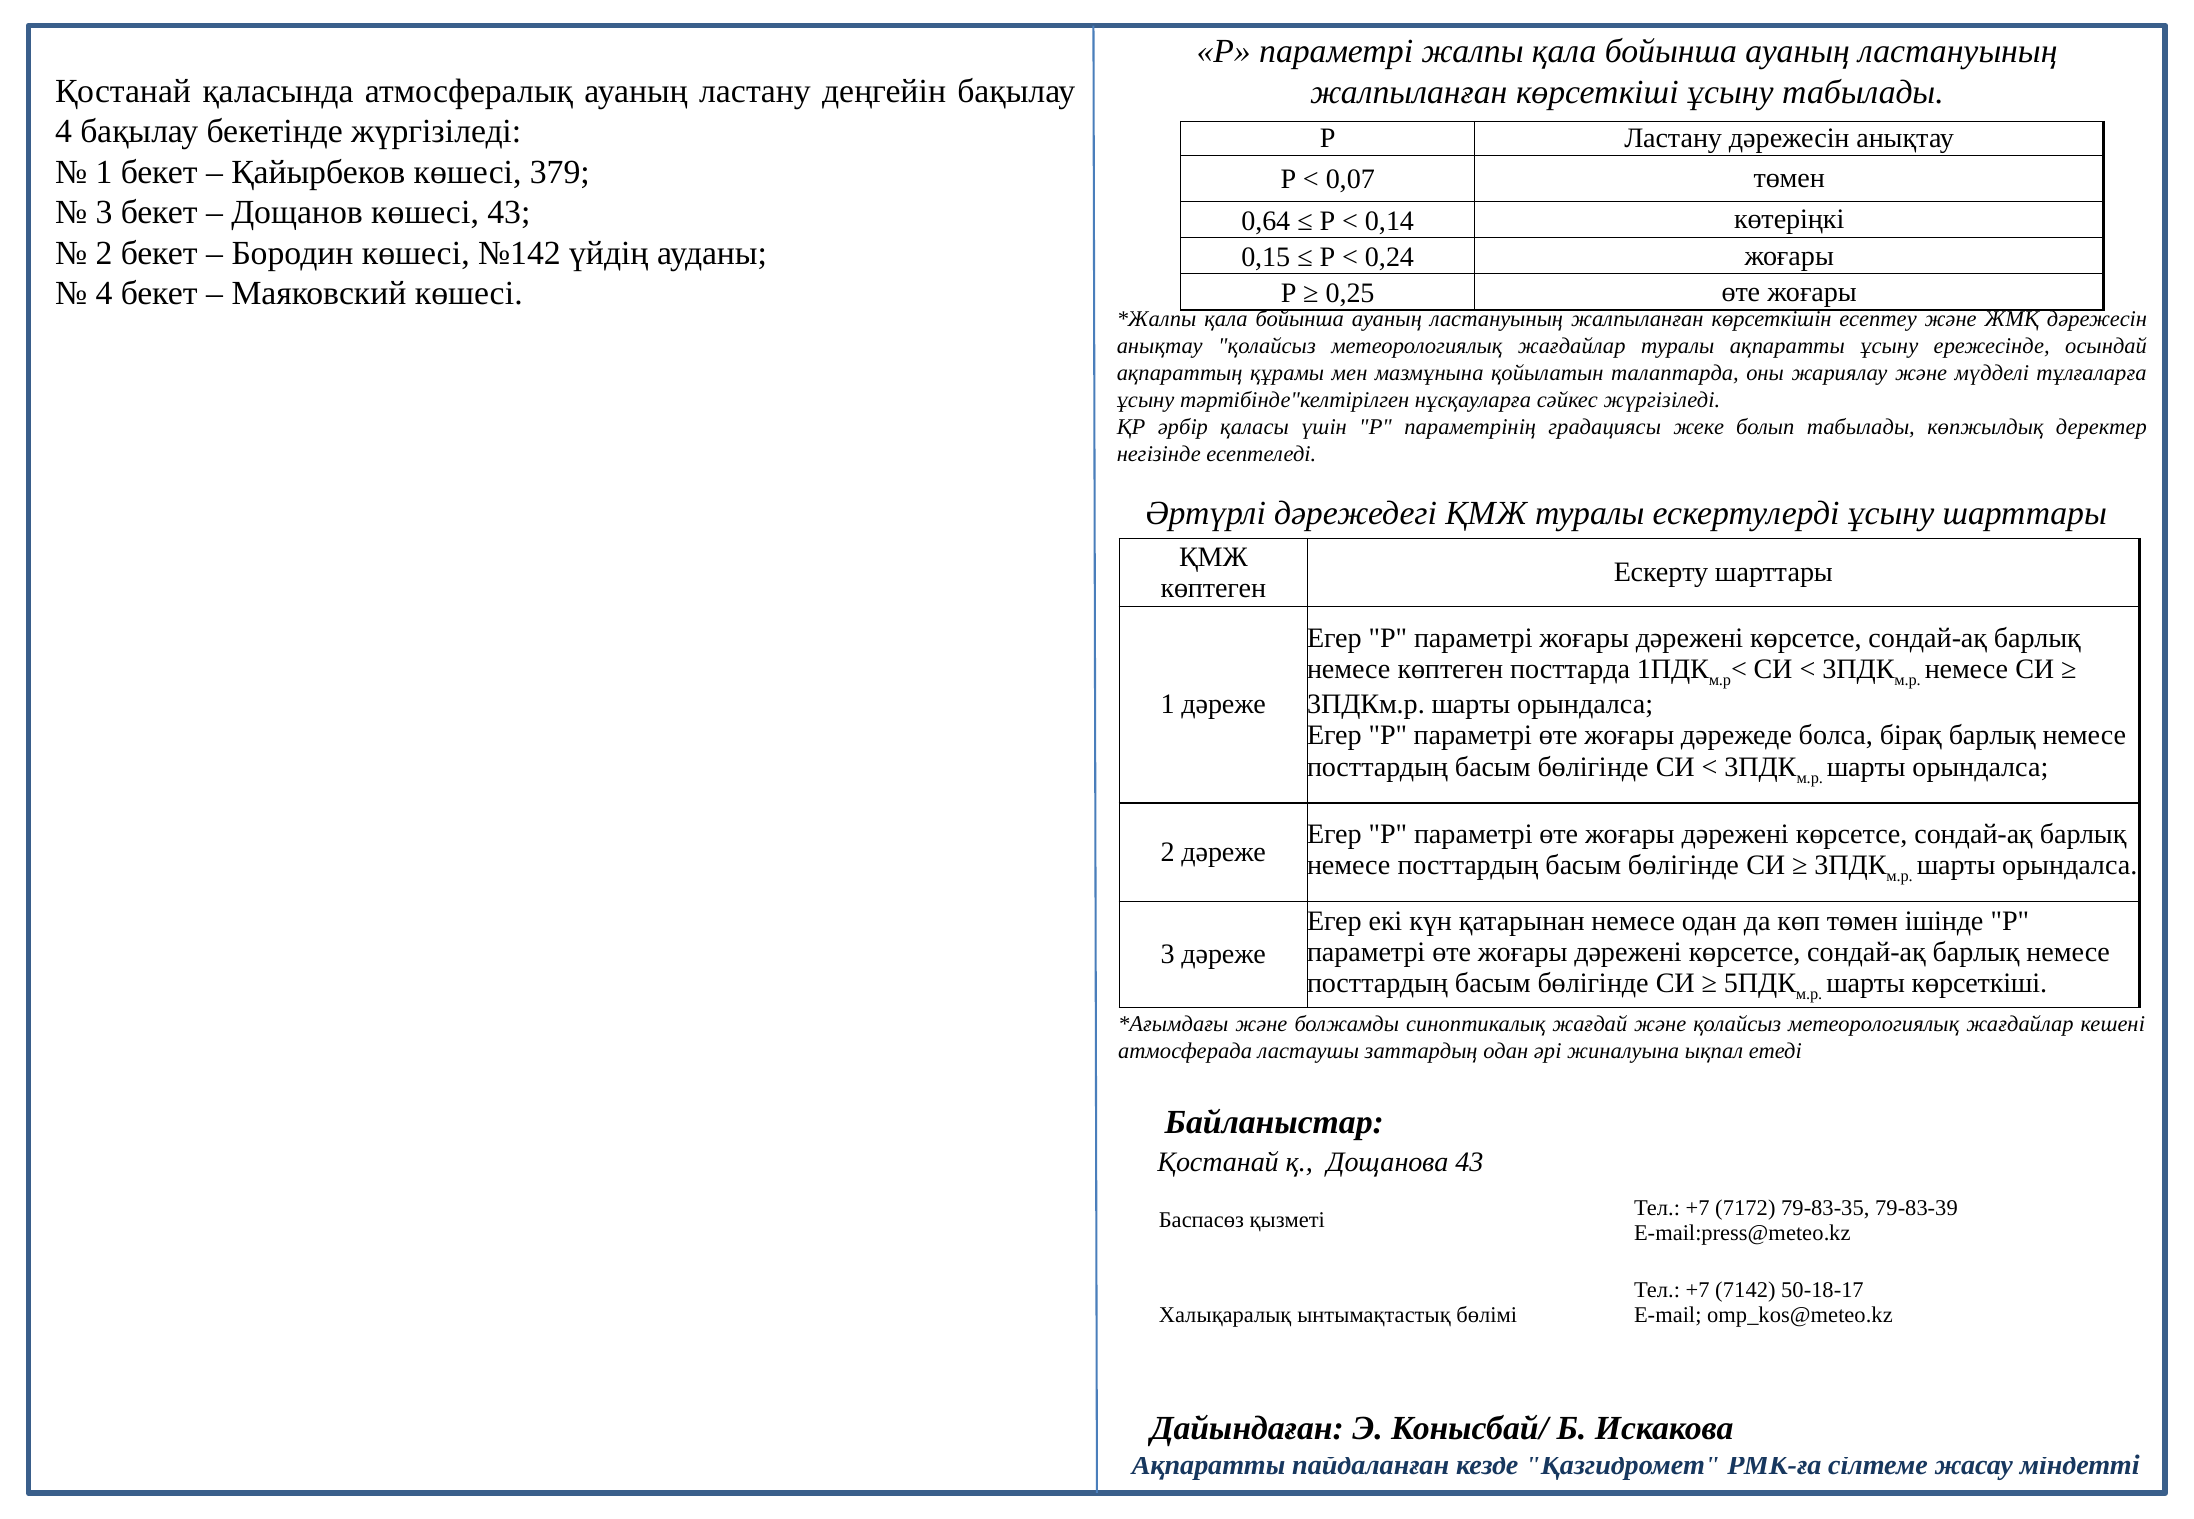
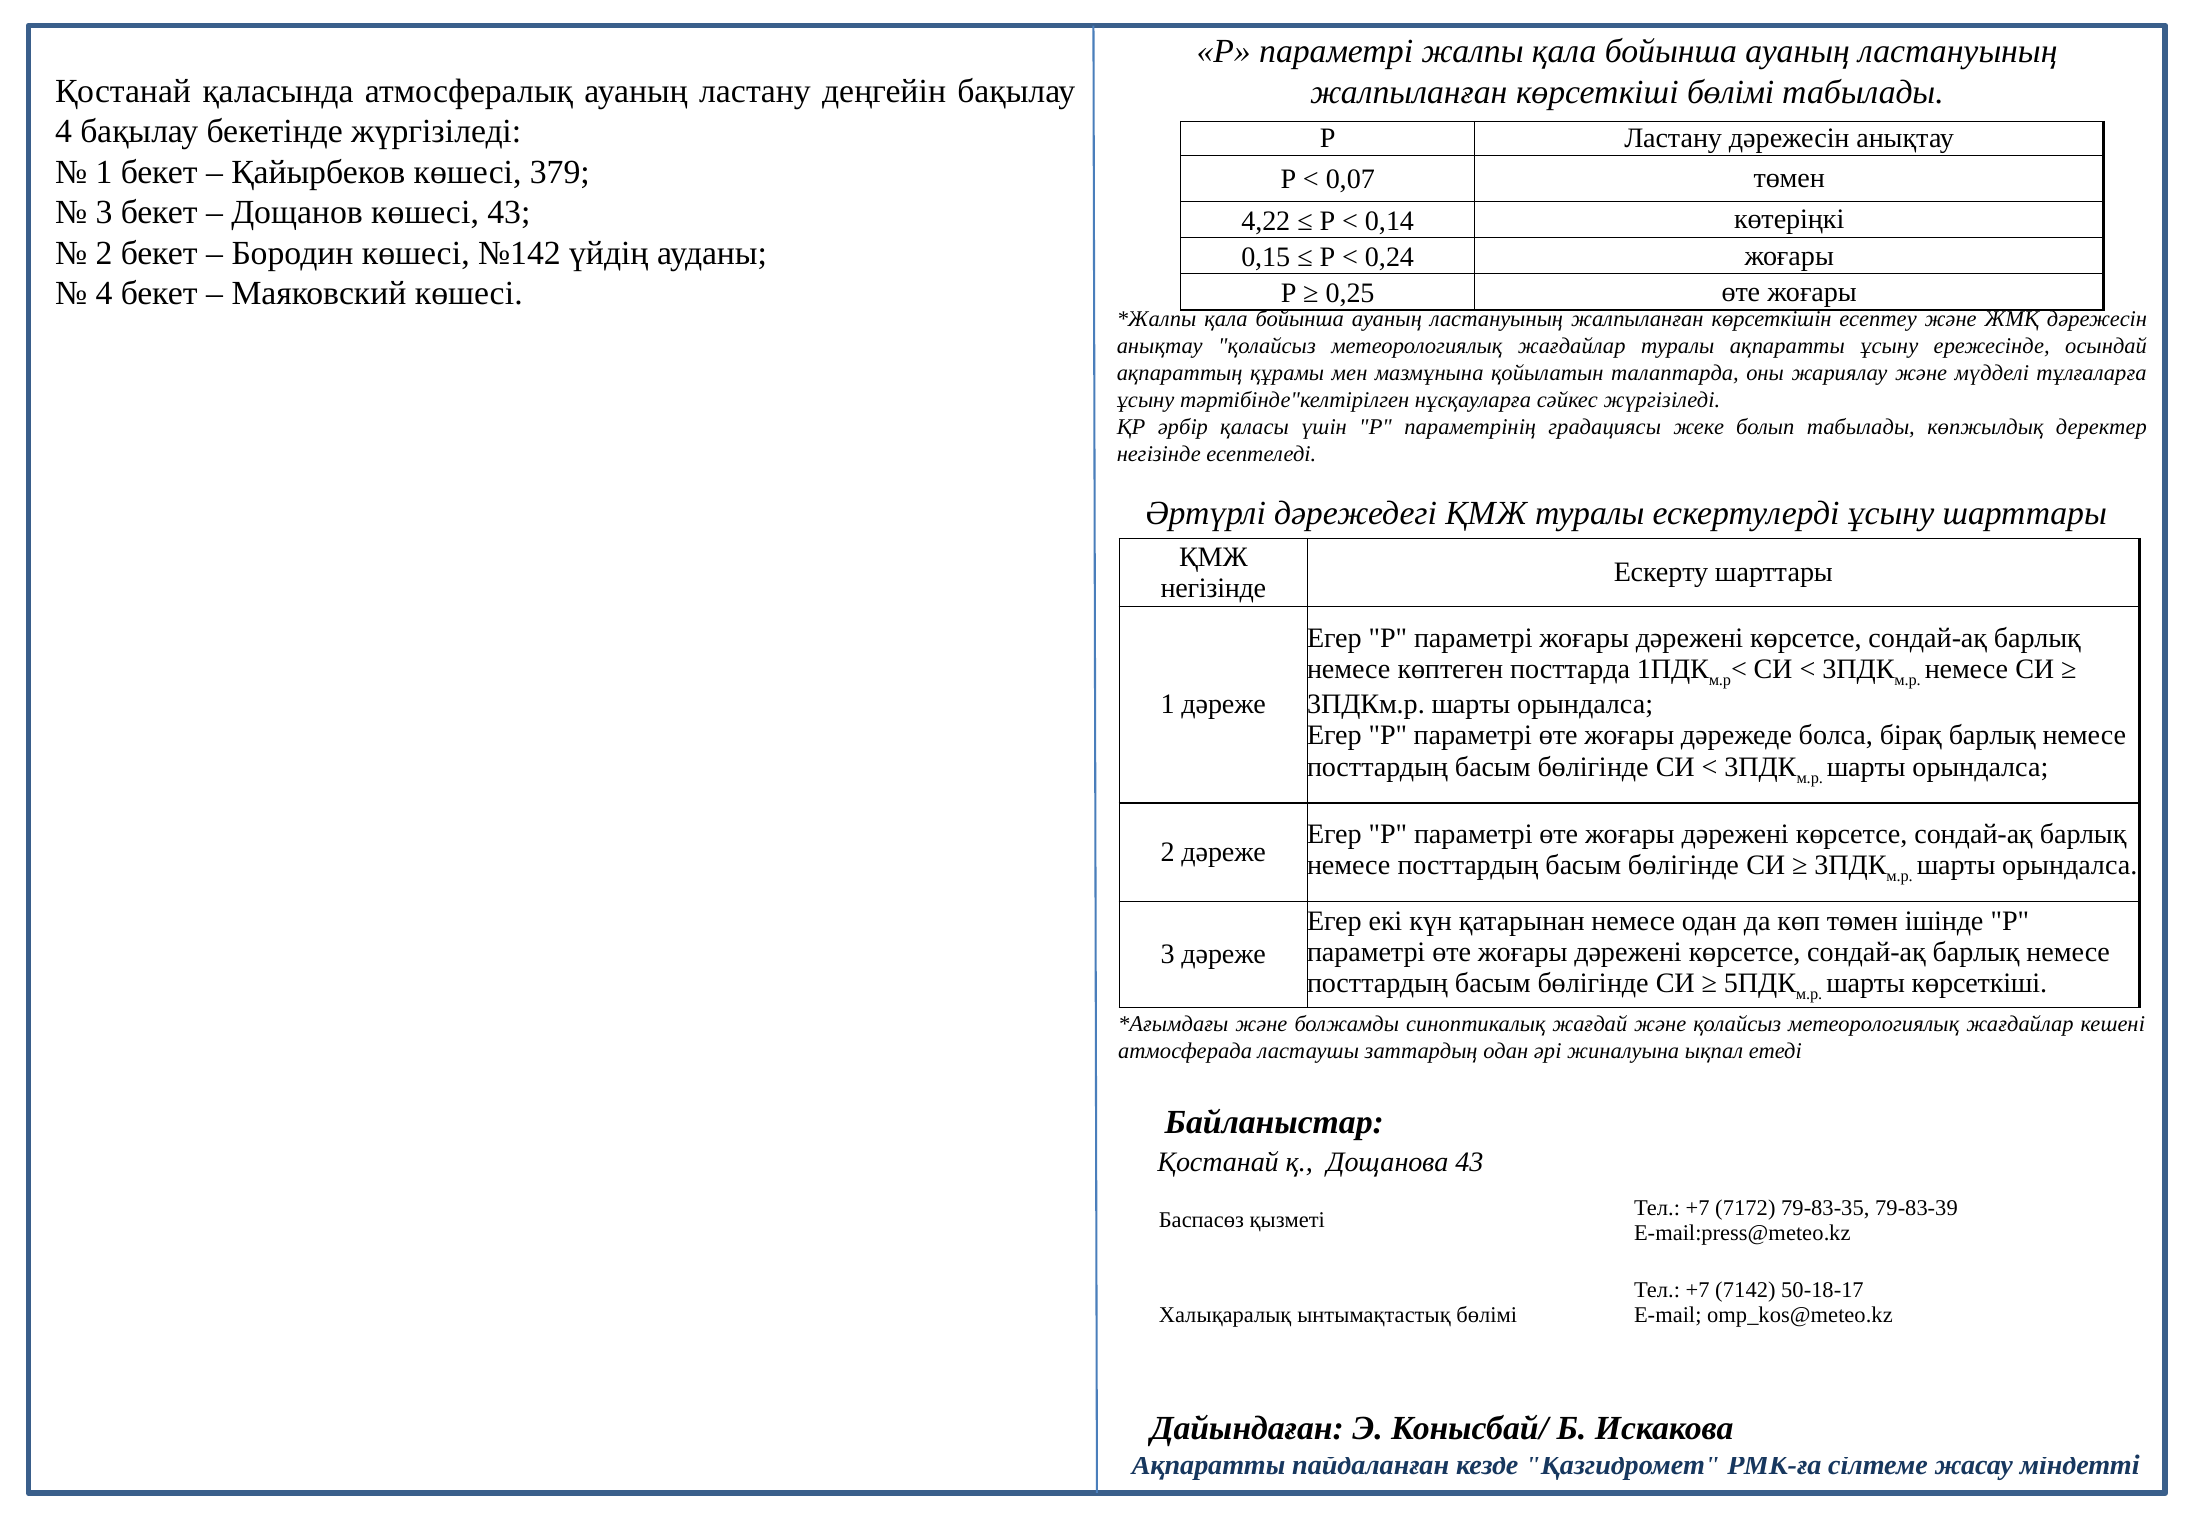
көрсеткіші ұсыну: ұсыну -> бөлімі
0,64: 0,64 -> 4,22
көптеген at (1213, 588): көптеген -> негізінде
